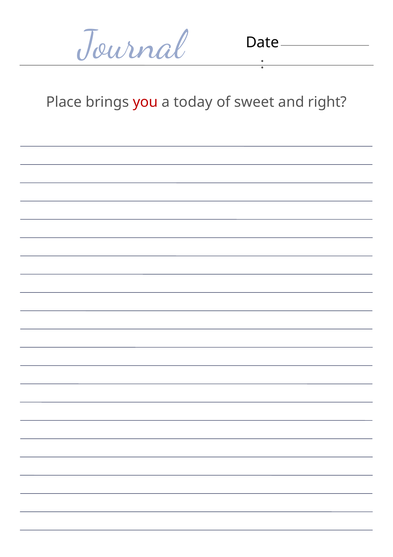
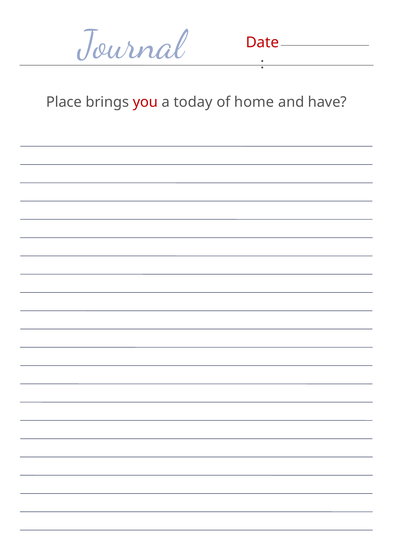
Date colour: black -> red
sweet: sweet -> home
right: right -> have
